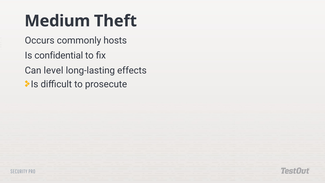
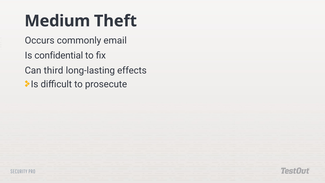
hosts: hosts -> email
level: level -> third
